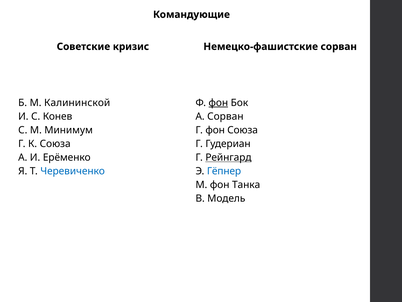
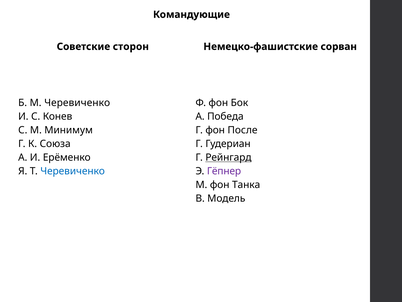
кризис: кризис -> сторон
М Калининской: Калининской -> Черевиченко
фон at (218, 103) underline: present -> none
А Сорван: Сорван -> Победа
фон Союза: Союза -> После
Гёпнер colour: blue -> purple
